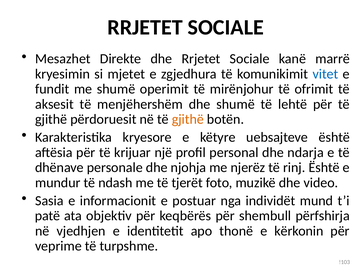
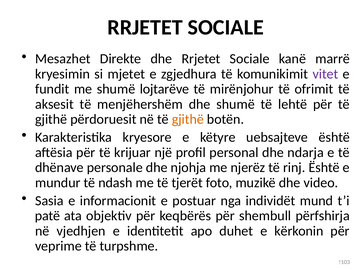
vitet colour: blue -> purple
operimit: operimit -> lojtarëve
thonë: thonë -> duhet
